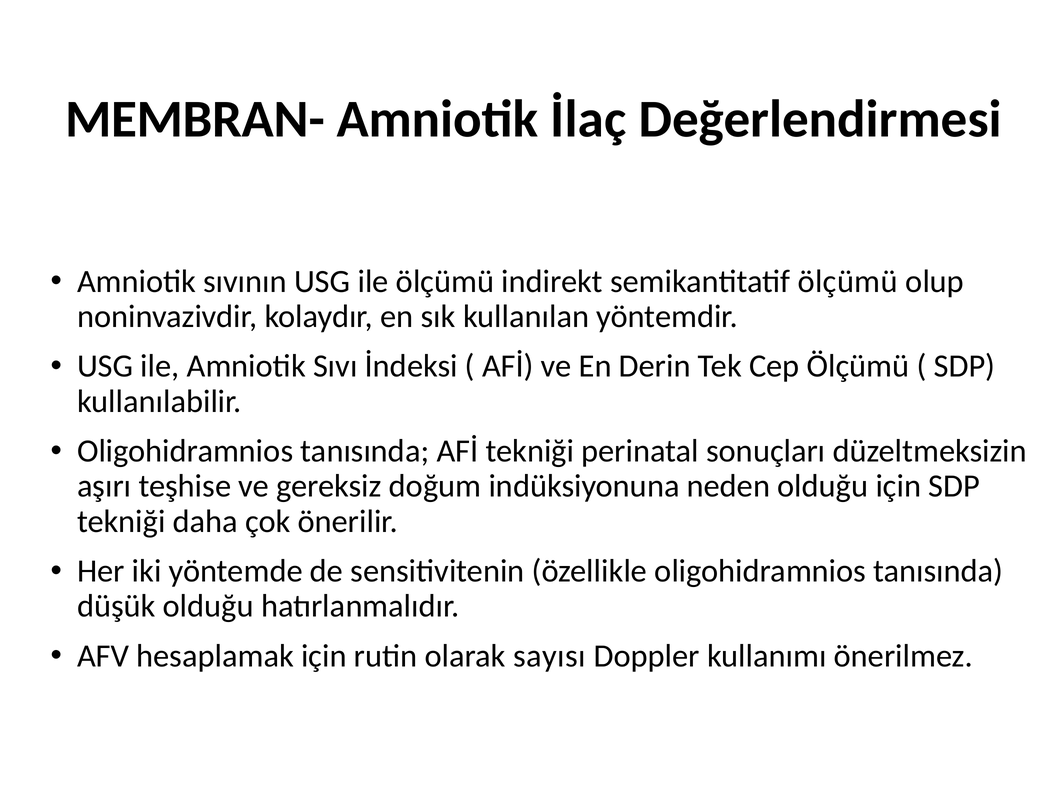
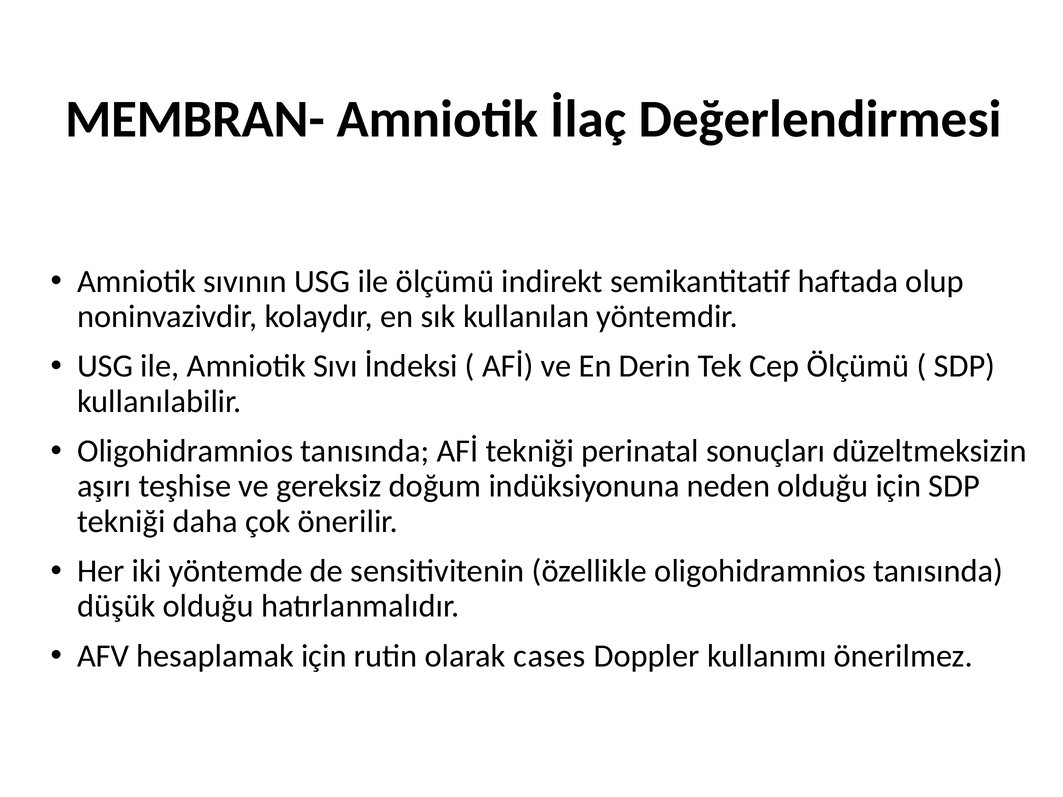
semikantitatif ölçümü: ölçümü -> haftada
sayısı: sayısı -> cases
